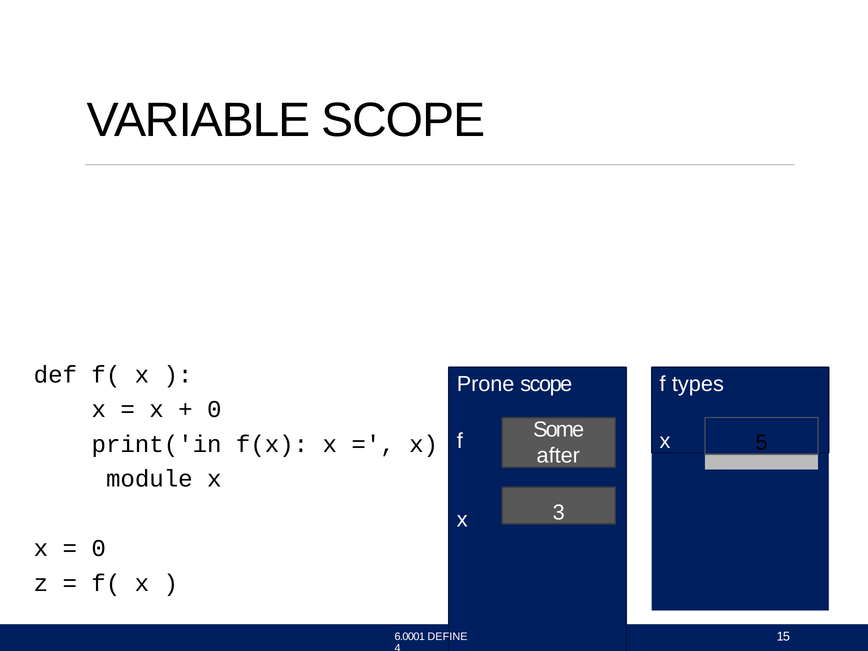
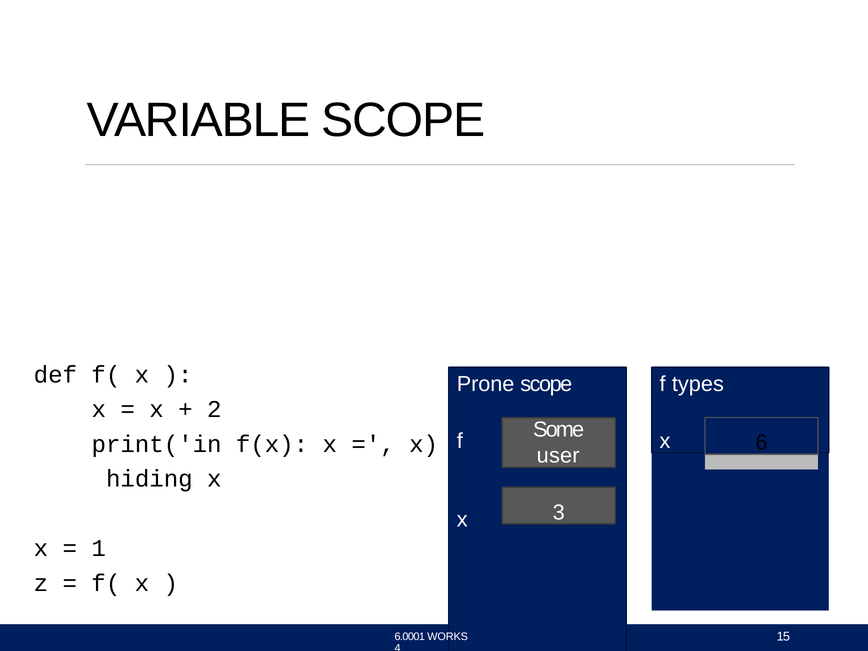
0 at (214, 409): 0 -> 2
5: 5 -> 6
after: after -> user
module: module -> hiding
0 at (99, 548): 0 -> 1
DEFINE: DEFINE -> WORKS
